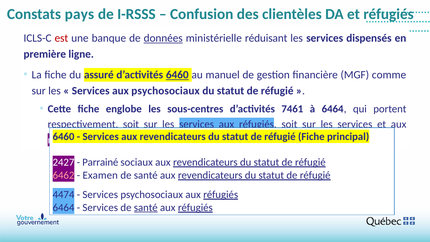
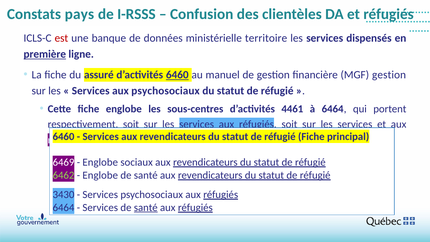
données underline: present -> none
réduisant: réduisant -> territoire
première underline: none -> present
MGF comme: comme -> gestion
7461: 7461 -> 4461
2427: 2427 -> 6469
Parrainé at (100, 162): Parrainé -> Englobe
6462 colour: pink -> light green
Examen at (100, 175): Examen -> Englobe
4474: 4474 -> 3430
